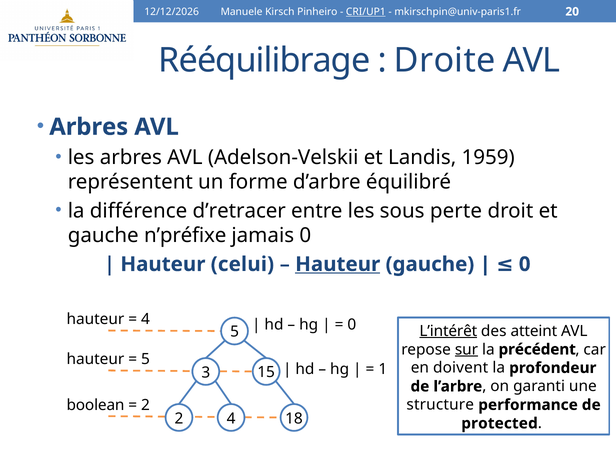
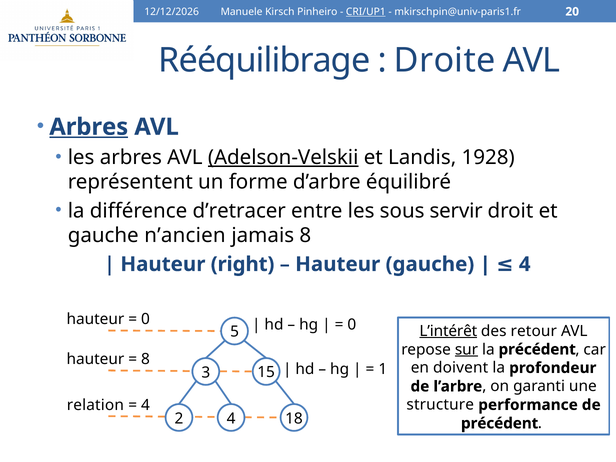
Arbres at (89, 127) underline: none -> present
Adelson-Velskii underline: none -> present
1959: 1959 -> 1928
perte: perte -> servir
n’préfixe: n’préfixe -> n’ancien
jamais 0: 0 -> 8
celui: celui -> right
Hauteur at (338, 264) underline: present -> none
0 at (525, 264): 0 -> 4
4 at (145, 319): 4 -> 0
atteint: atteint -> retour
5 at (145, 359): 5 -> 8
boolean: boolean -> relation
2 at (145, 405): 2 -> 4
protected at (500, 423): protected -> précédent
